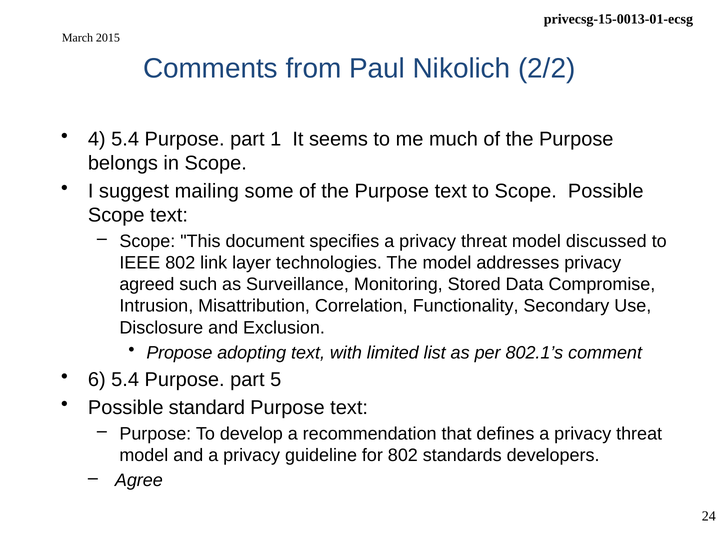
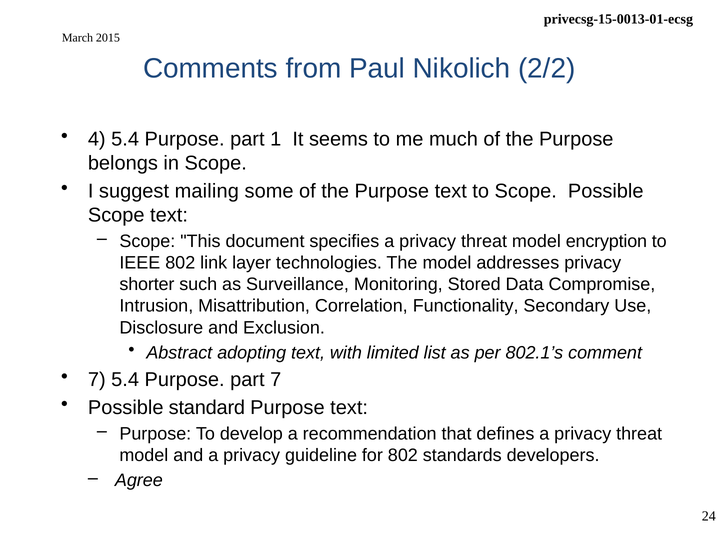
discussed: discussed -> encryption
agreed: agreed -> shorter
Propose: Propose -> Abstract
6 at (97, 380): 6 -> 7
part 5: 5 -> 7
